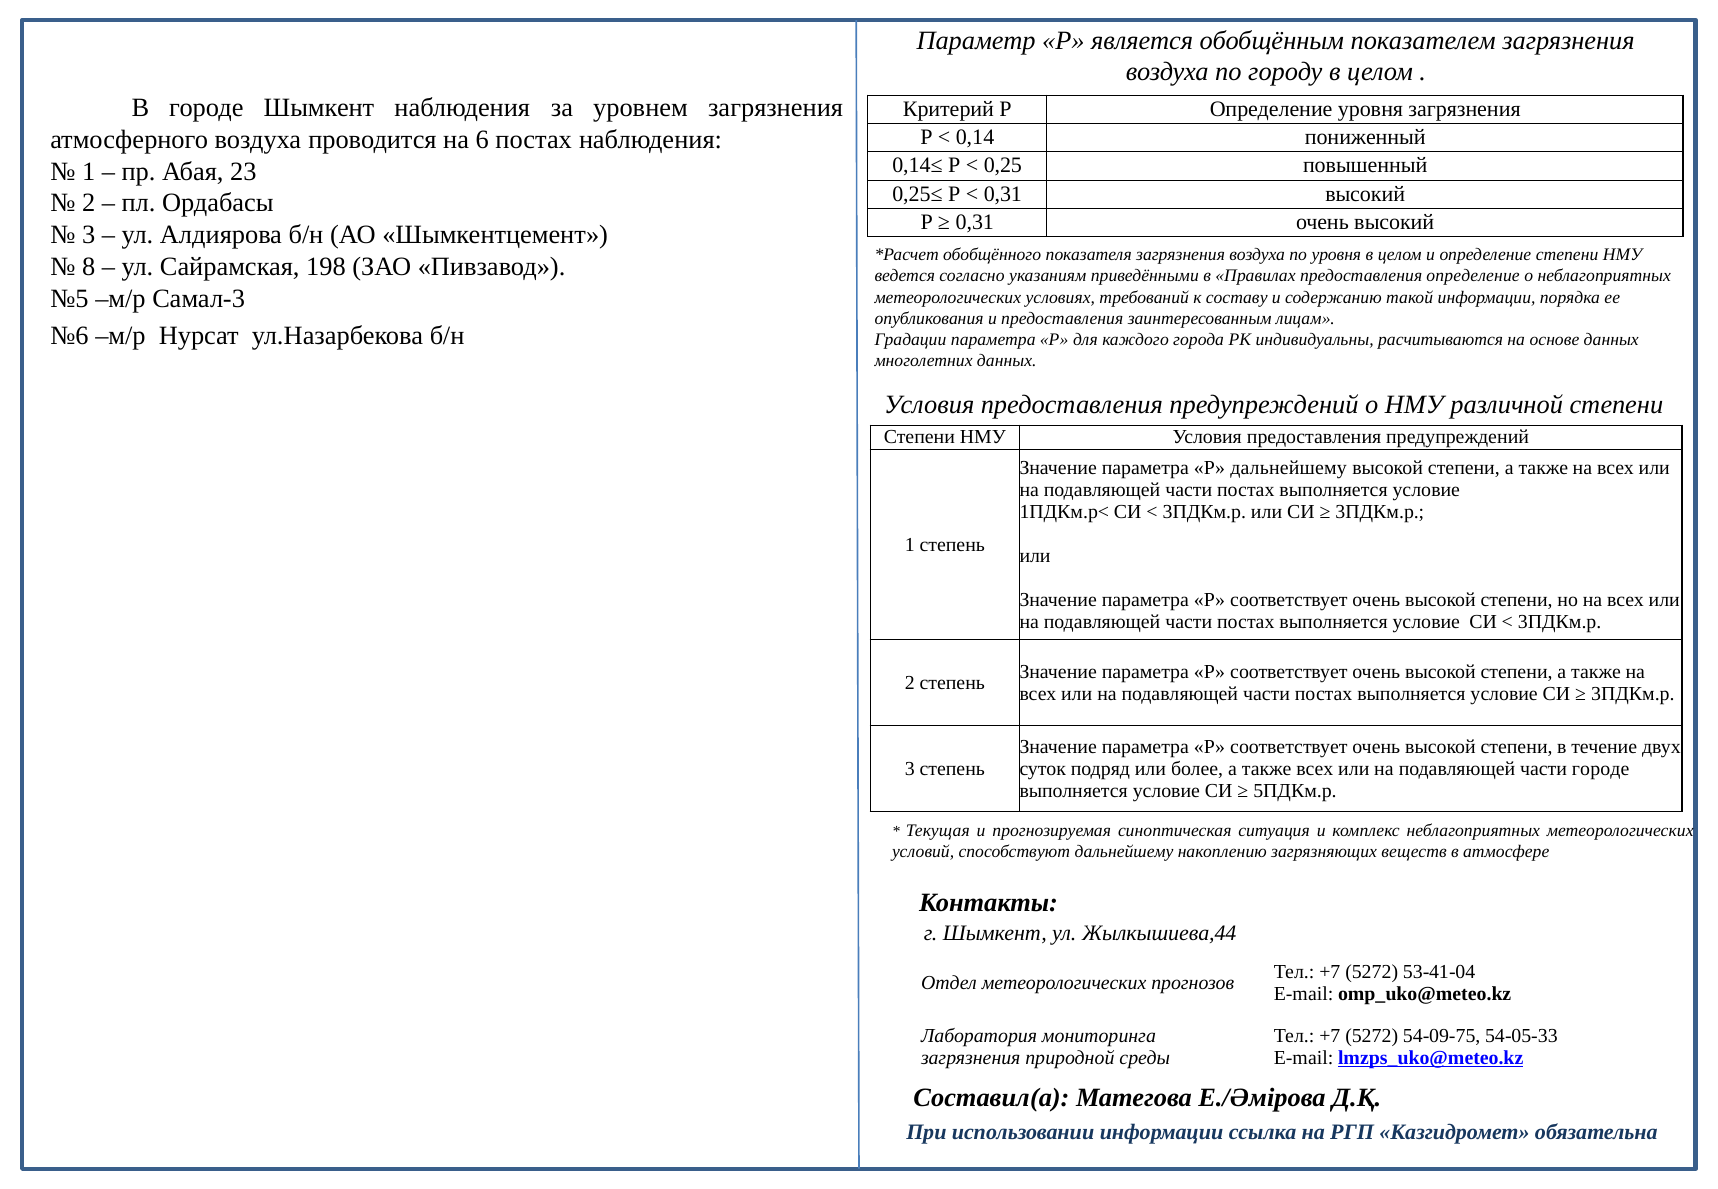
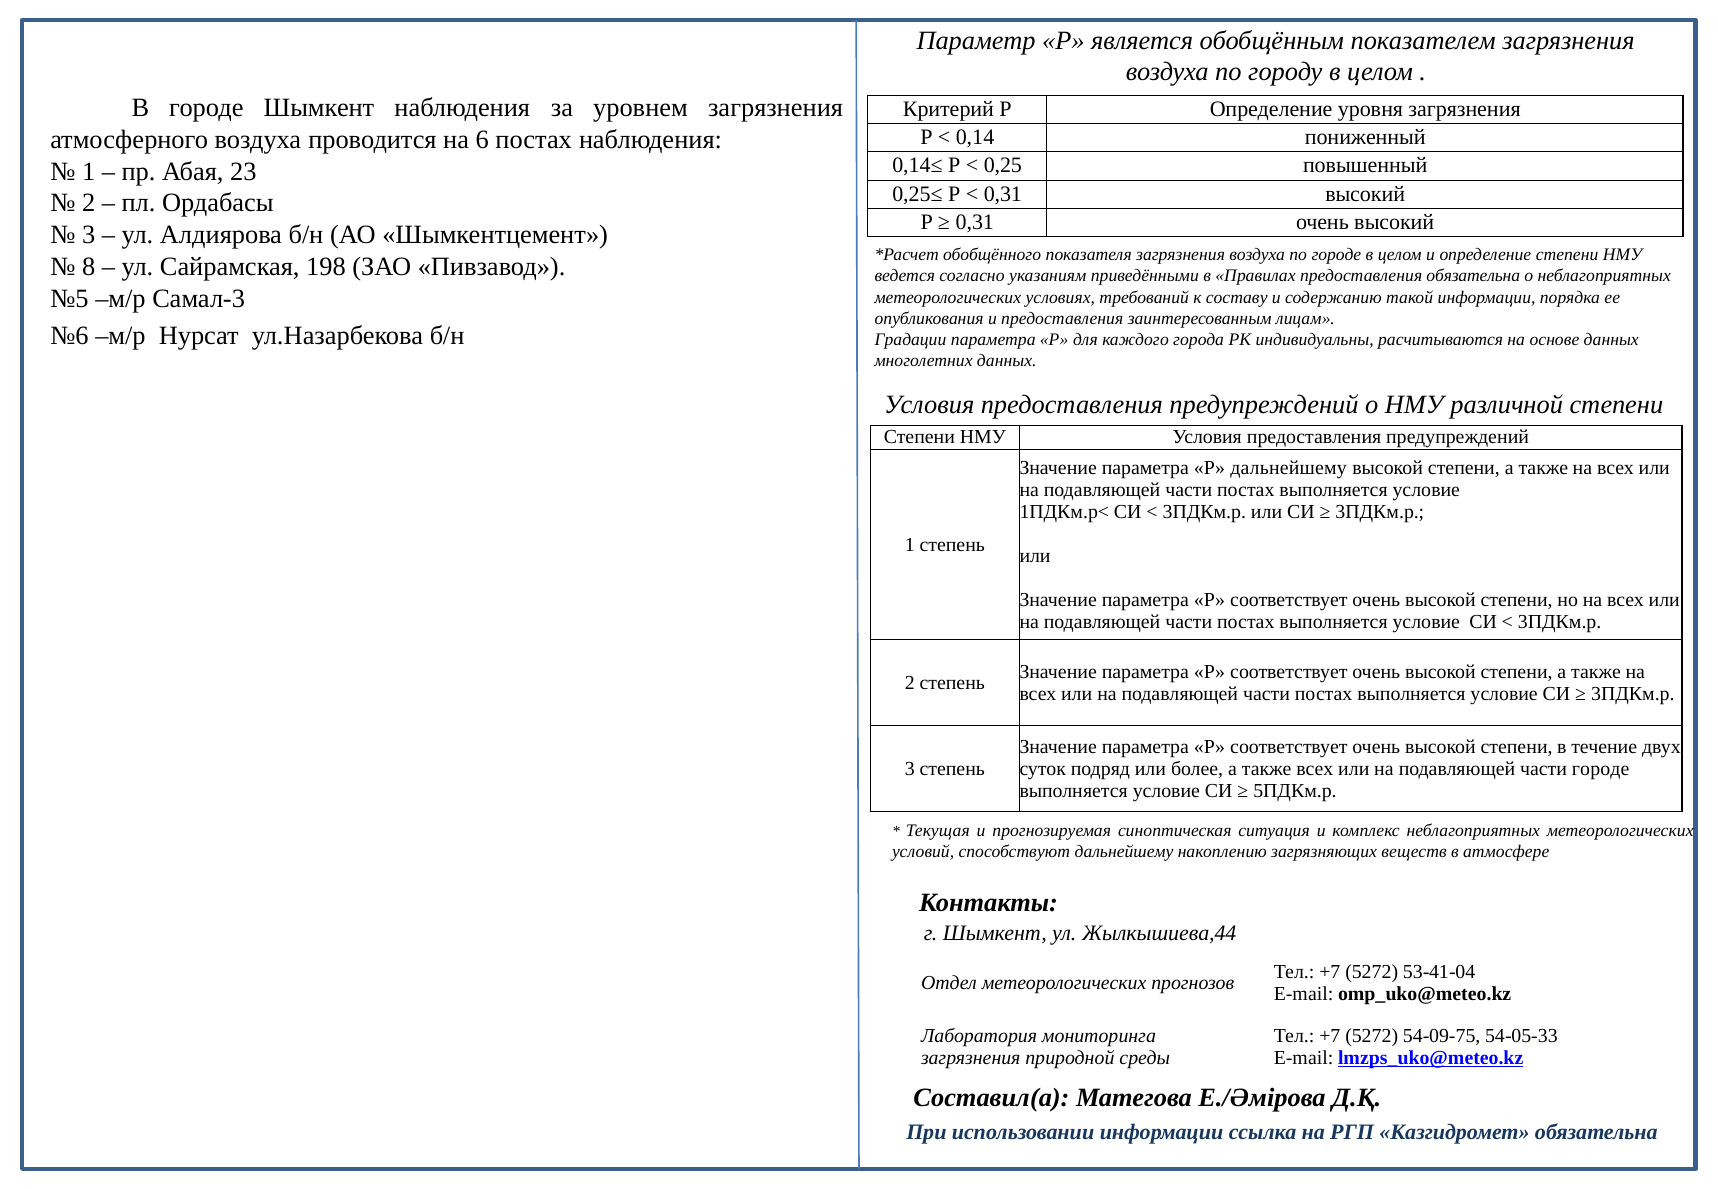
по уровня: уровня -> городе
предоставления определение: определение -> обязательна
